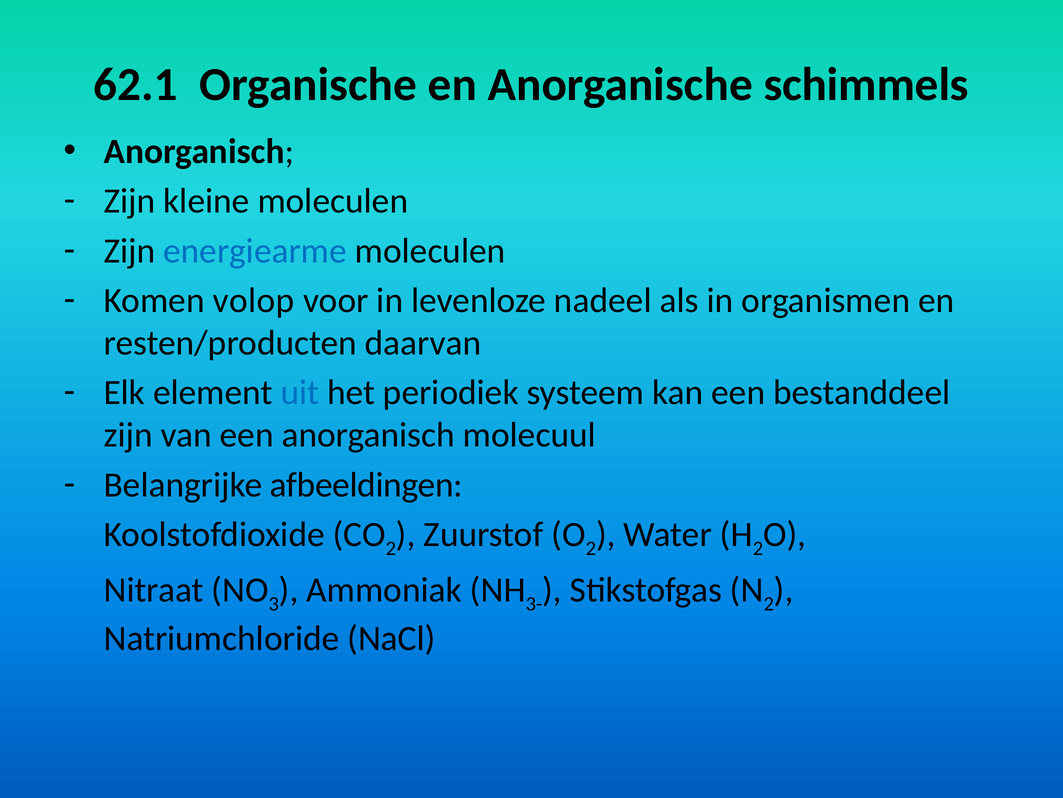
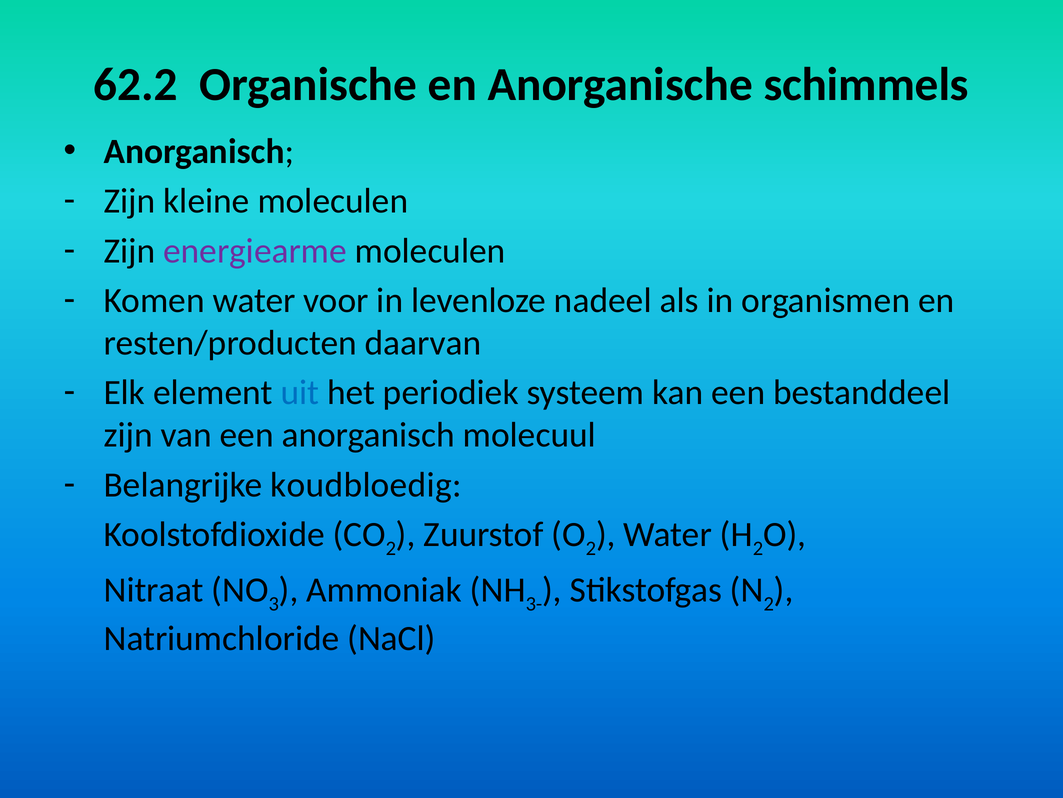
62.1: 62.1 -> 62.2
energiearme colour: blue -> purple
Komen volop: volop -> water
afbeeldingen: afbeeldingen -> koudbloedig
